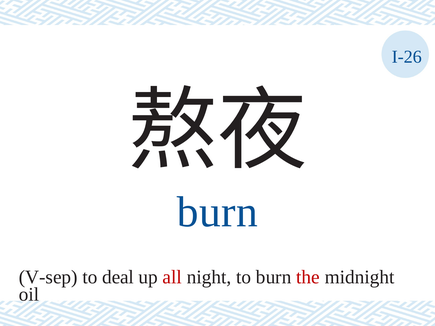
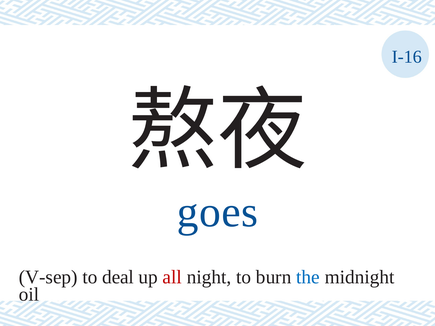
I-26: I-26 -> I-16
burn at (217, 212): burn -> goes
the colour: red -> blue
